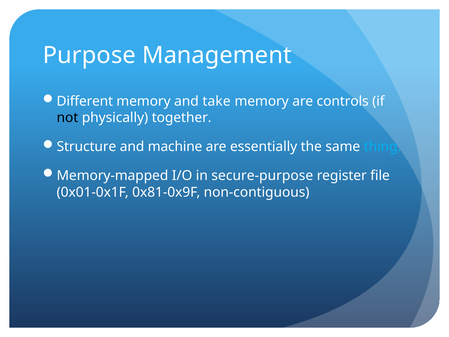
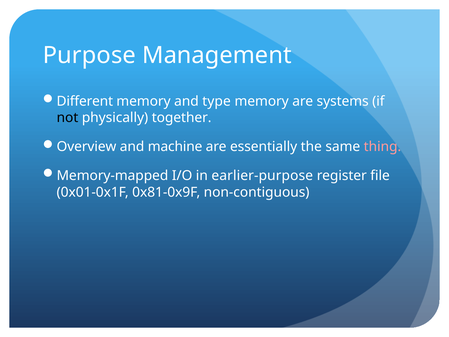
take: take -> type
controls: controls -> systems
Structure: Structure -> Overview
thing colour: light blue -> pink
secure-purpose: secure-purpose -> earlier-purpose
